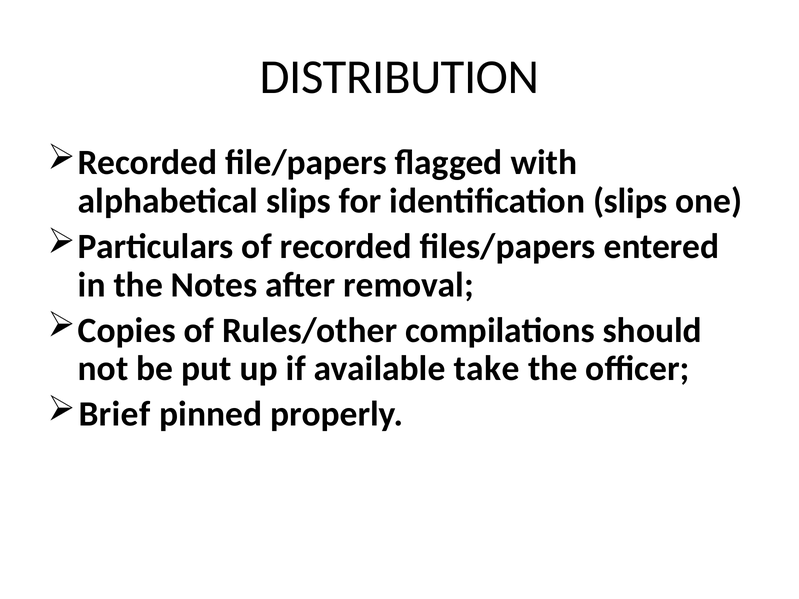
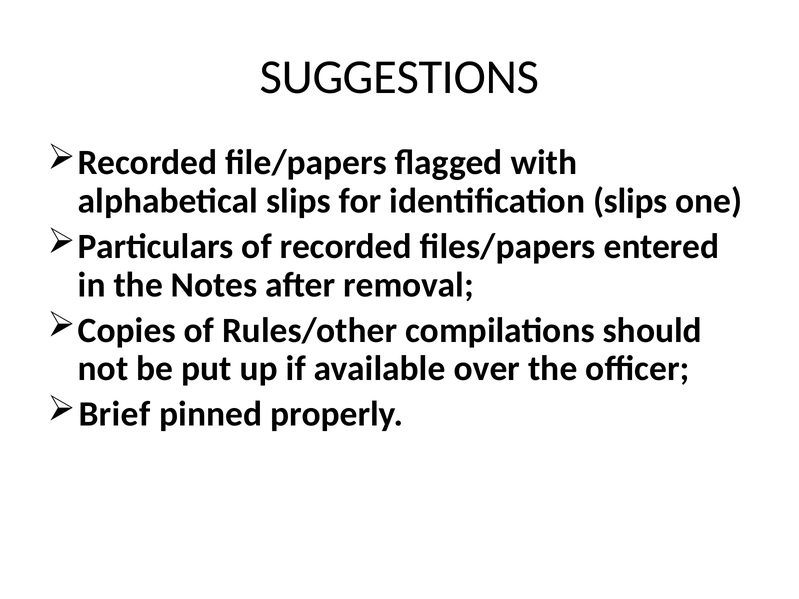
DISTRIBUTION: DISTRIBUTION -> SUGGESTIONS
take: take -> over
